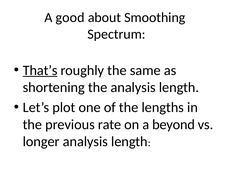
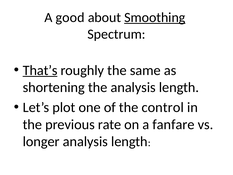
Smoothing underline: none -> present
lengths: lengths -> control
beyond: beyond -> fanfare
